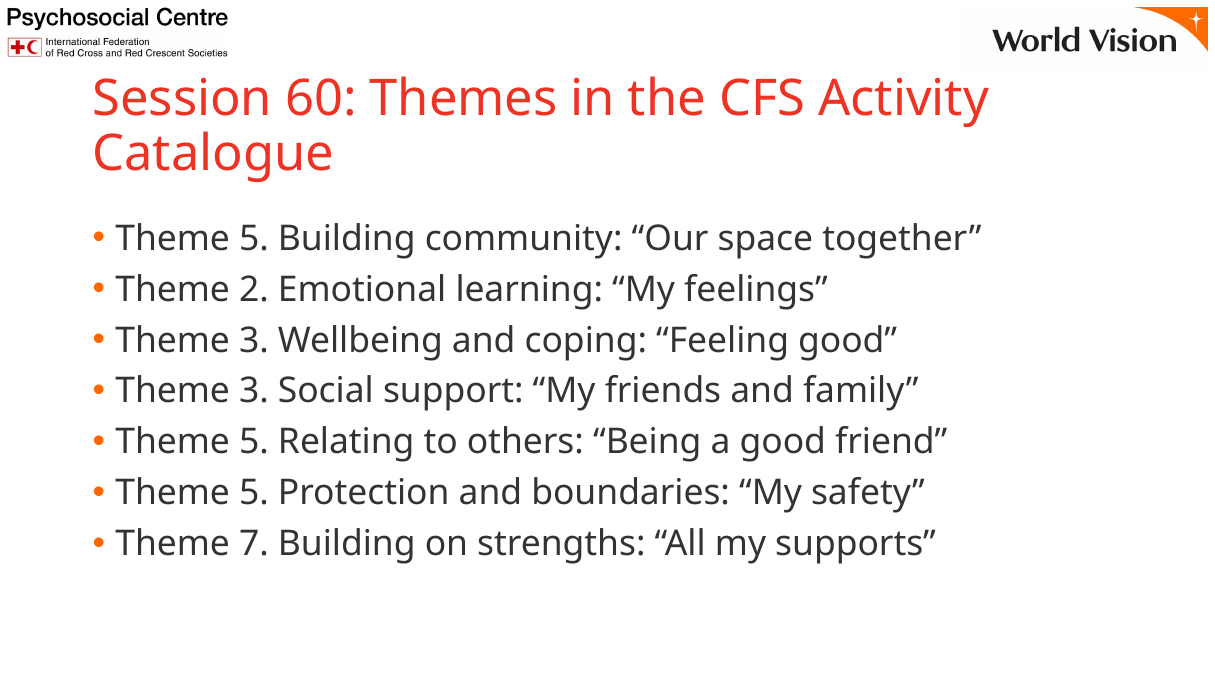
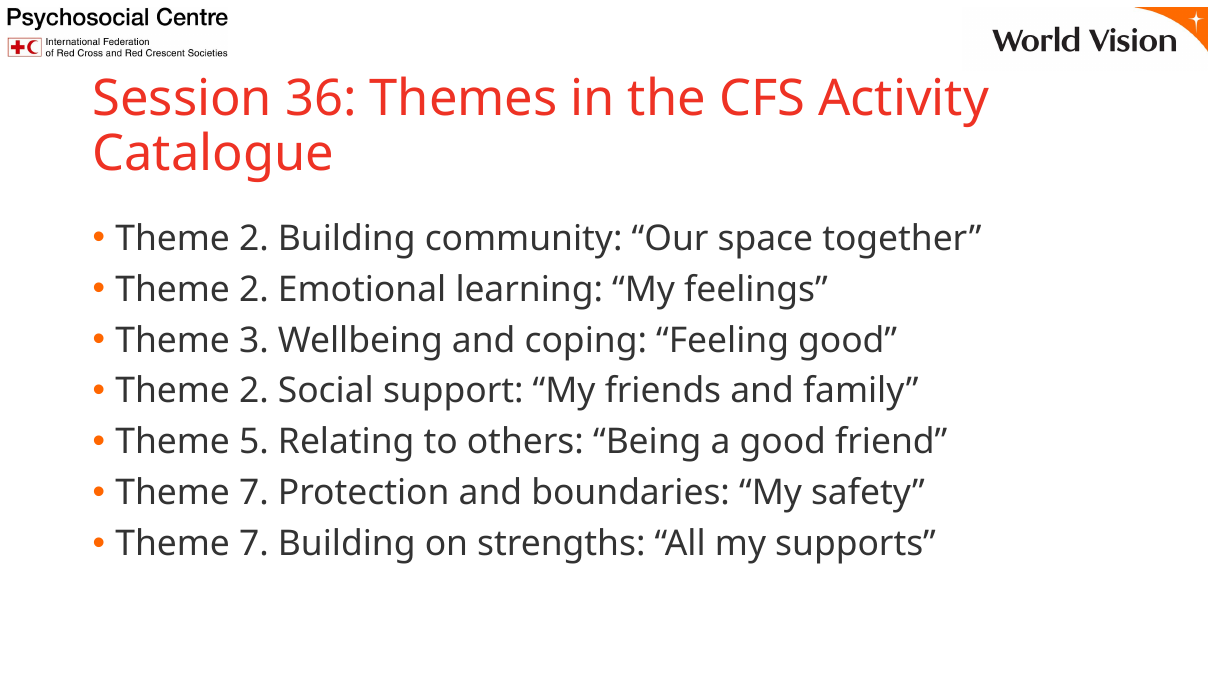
60: 60 -> 36
5 at (254, 239): 5 -> 2
3 at (254, 391): 3 -> 2
5 at (254, 493): 5 -> 7
